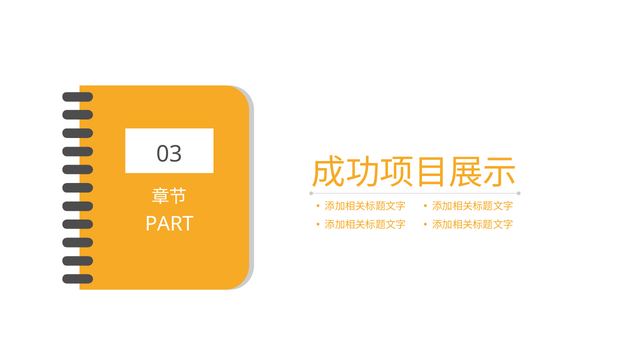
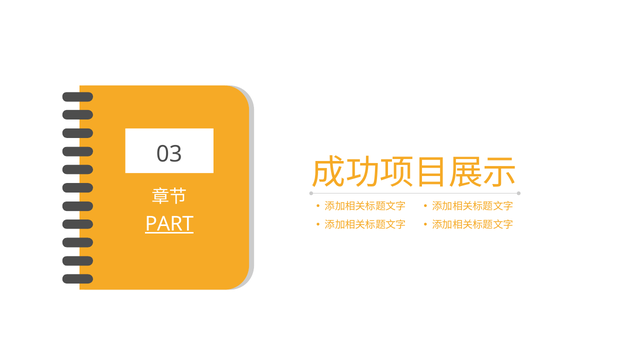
PART underline: none -> present
